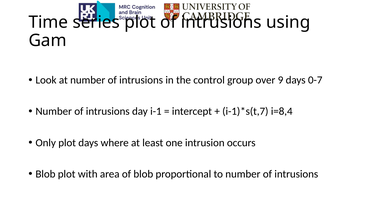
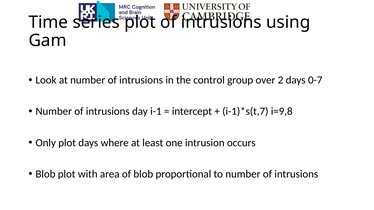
9: 9 -> 2
i=8,4: i=8,4 -> i=9,8
